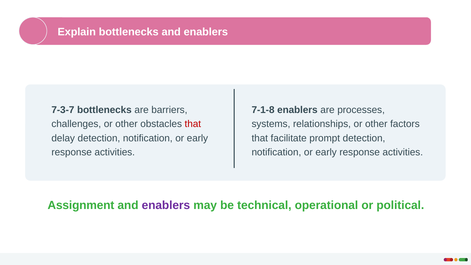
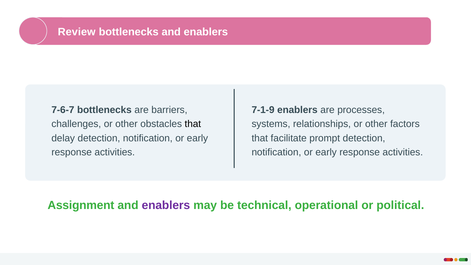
Explain: Explain -> Review
7-3-7: 7-3-7 -> 7-6-7
7-1-8: 7-1-8 -> 7-1-9
that at (193, 124) colour: red -> black
